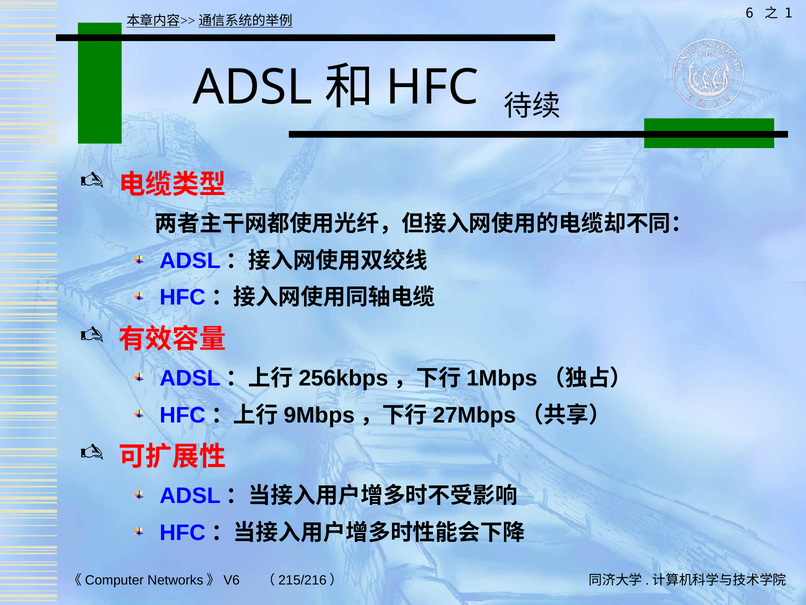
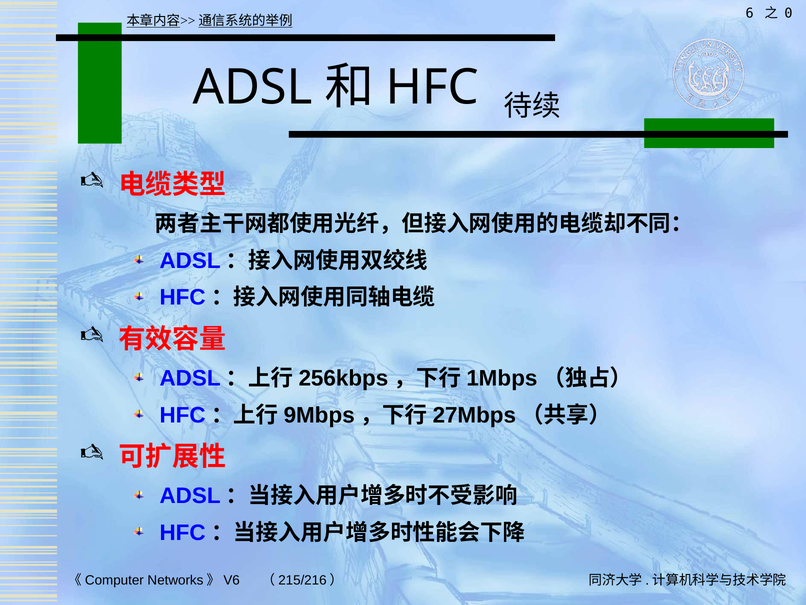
1: 1 -> 0
